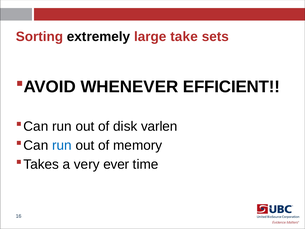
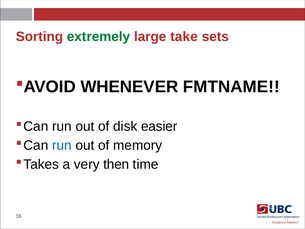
extremely colour: black -> green
EFFICIENT: EFFICIENT -> FMTNAME
varlen: varlen -> easier
ever: ever -> then
